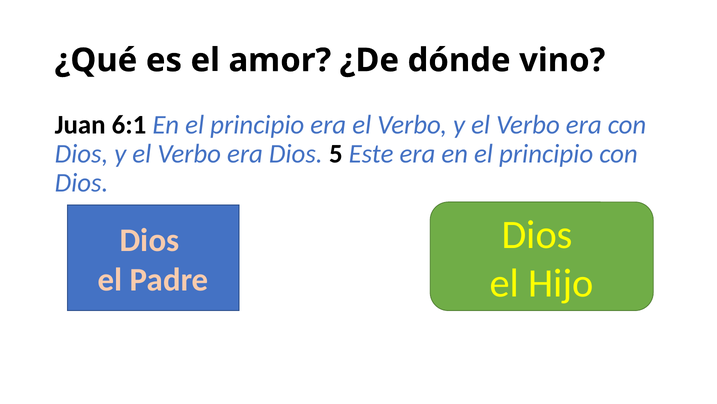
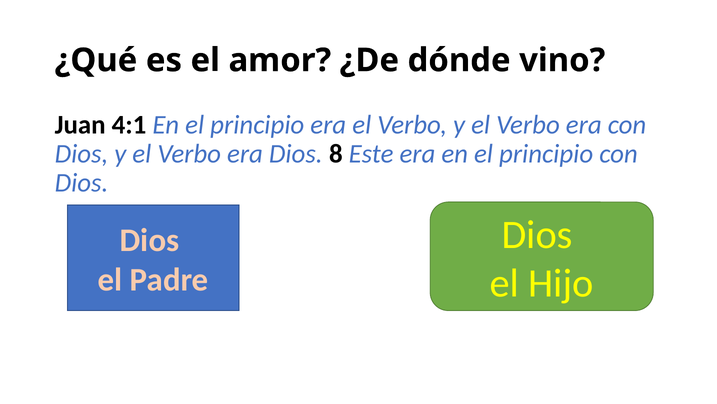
6:1: 6:1 -> 4:1
5: 5 -> 8
